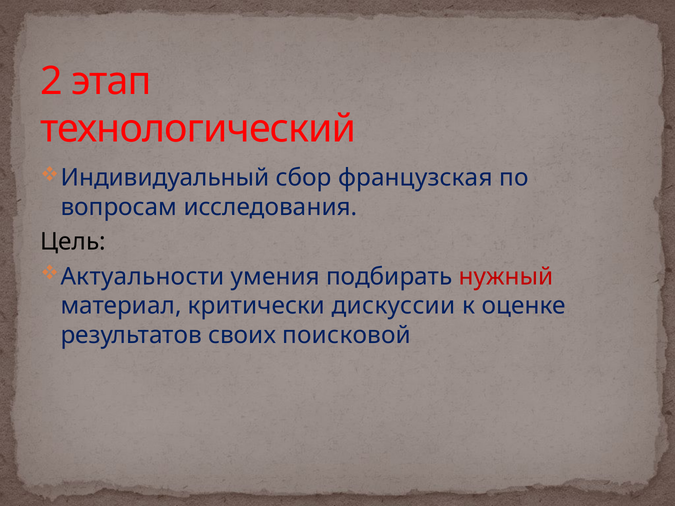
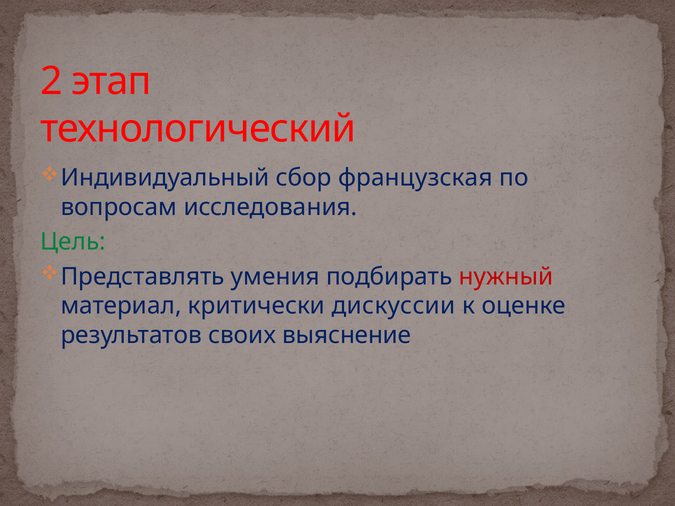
Цель colour: black -> green
Актуальности: Актуальности -> Представлять
поисковой: поисковой -> выяснение
